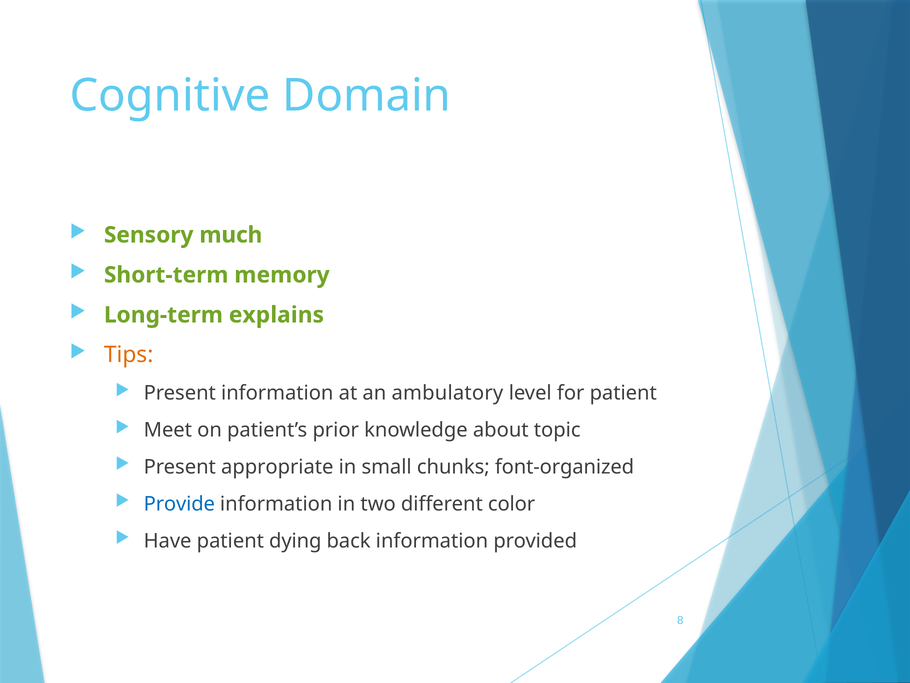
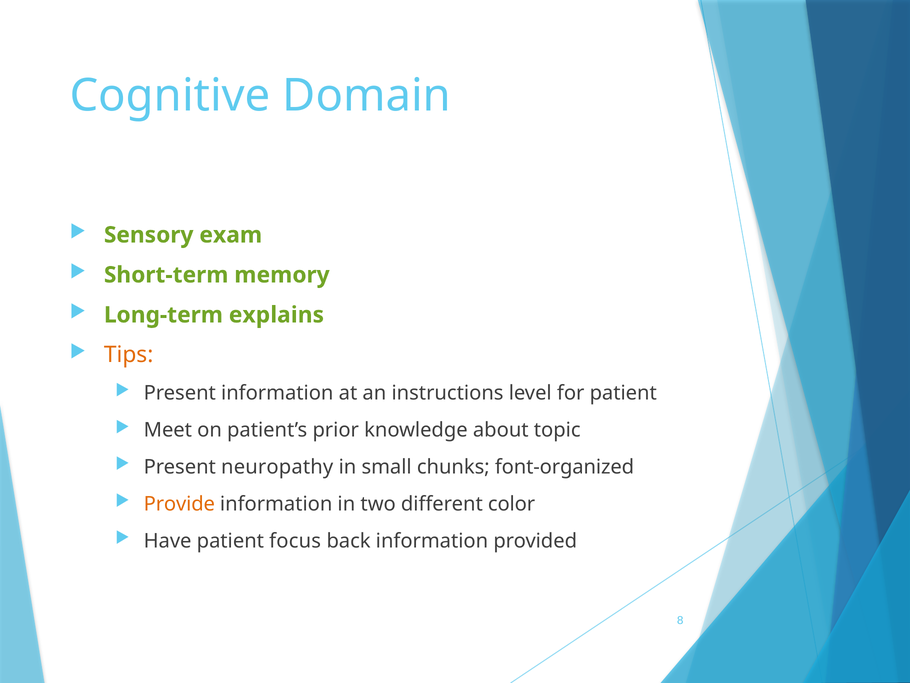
much: much -> exam
ambulatory: ambulatory -> instructions
appropriate: appropriate -> neuropathy
Provide colour: blue -> orange
dying: dying -> focus
